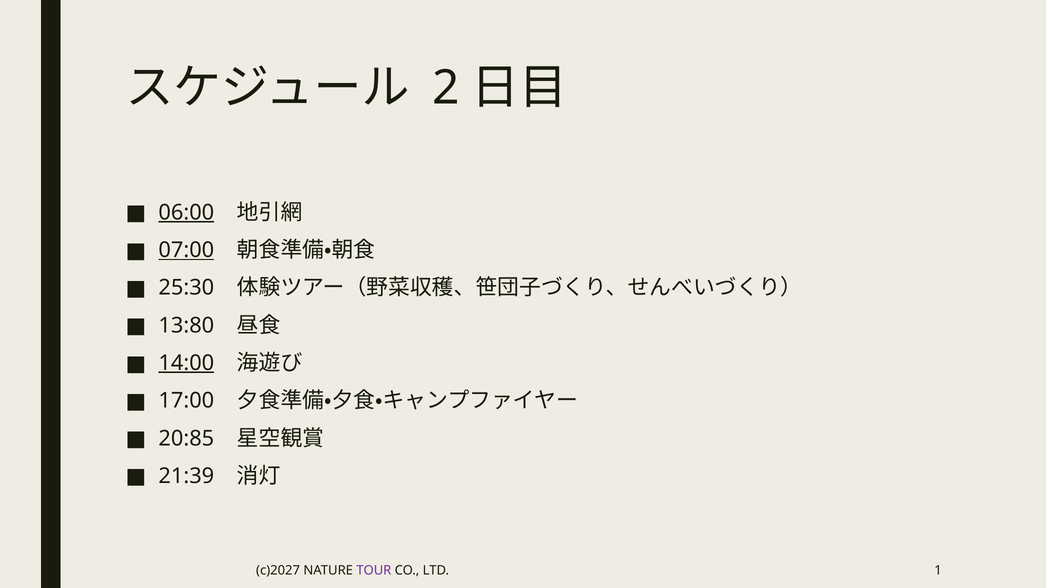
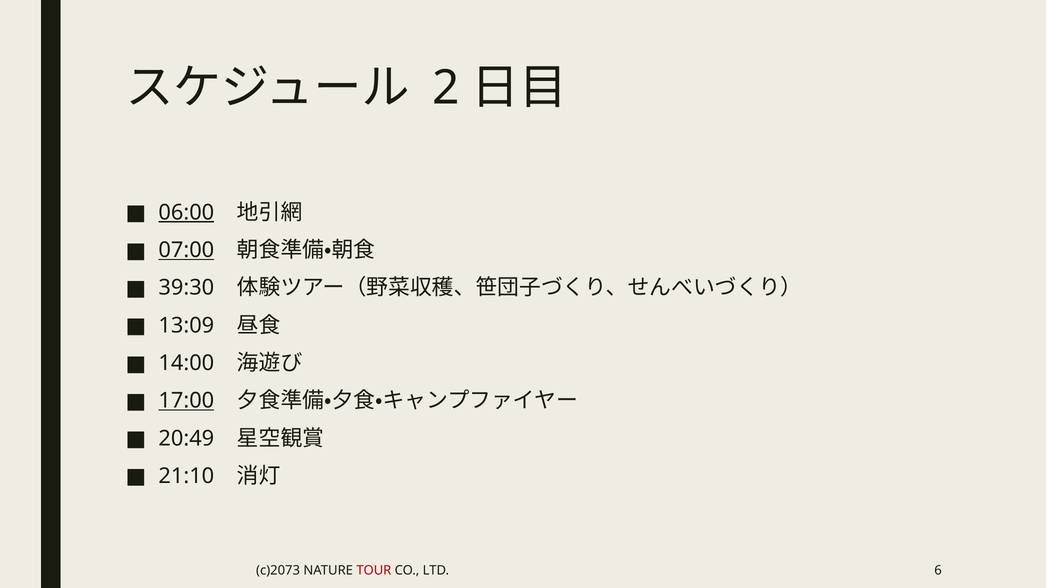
25:30: 25:30 -> 39:30
13:80: 13:80 -> 13:09
14:00 underline: present -> none
17:00 underline: none -> present
20:85: 20:85 -> 20:49
21:39: 21:39 -> 21:10
c)2027: c)2027 -> c)2073
TOUR colour: purple -> red
1: 1 -> 6
